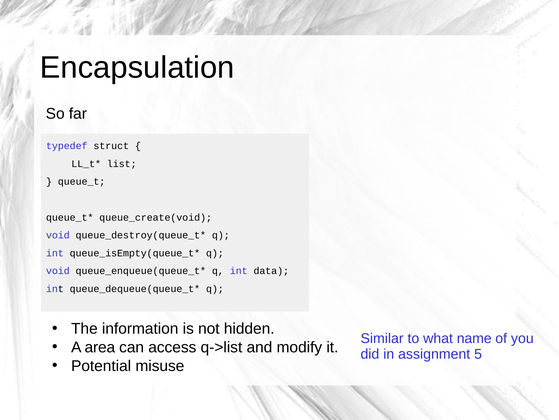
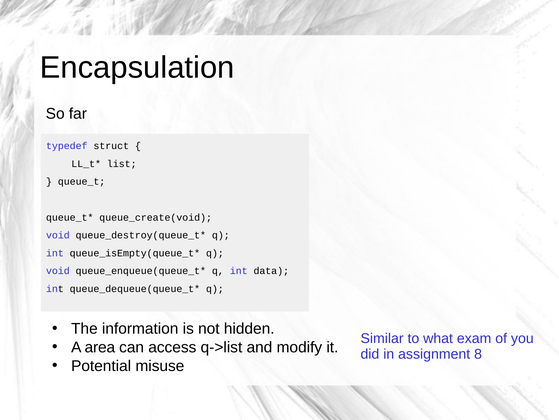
name: name -> exam
5: 5 -> 8
